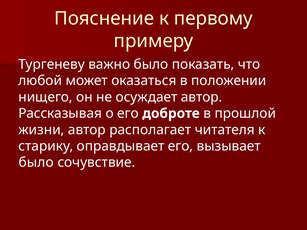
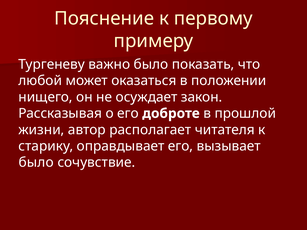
осуждает автор: автор -> закон
